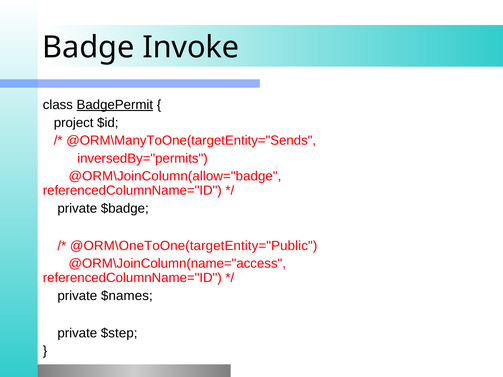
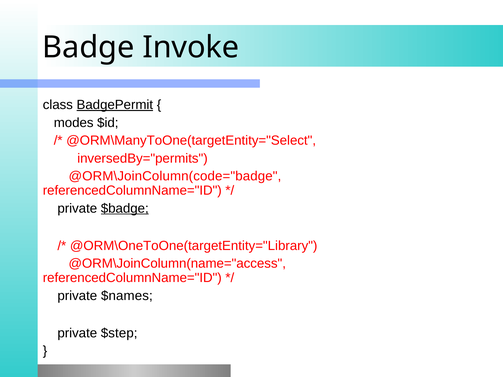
project: project -> modes
@ORM\ManyToOne(targetEntity="Sends: @ORM\ManyToOne(targetEntity="Sends -> @ORM\ManyToOne(targetEntity="Select
@ORM\JoinColumn(allow="badge: @ORM\JoinColumn(allow="badge -> @ORM\JoinColumn(code="badge
$badge underline: none -> present
@ORM\OneToOne(targetEntity="Public: @ORM\OneToOne(targetEntity="Public -> @ORM\OneToOne(targetEntity="Library
